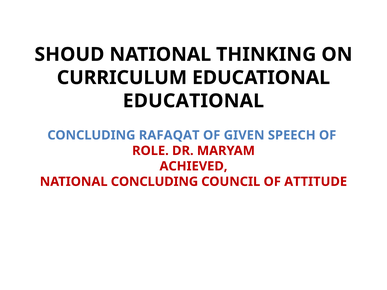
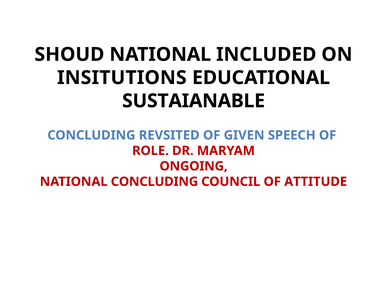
THINKING: THINKING -> INCLUDED
CURRICULUM: CURRICULUM -> INSITUTIONS
EDUCATIONAL at (193, 101): EDUCATIONAL -> SUSTAIANABLE
RAFAQAT: RAFAQAT -> REVSITED
ACHIEVED: ACHIEVED -> ONGOING
